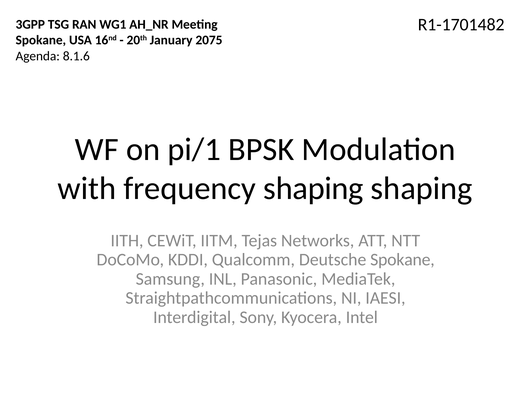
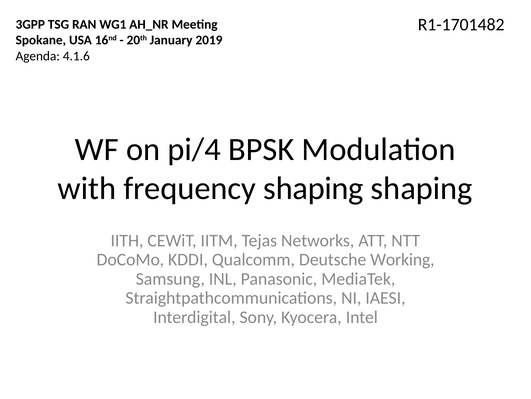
2075: 2075 -> 2019
8.1.6: 8.1.6 -> 4.1.6
pi/1: pi/1 -> pi/4
Deutsche Spokane: Spokane -> Working
